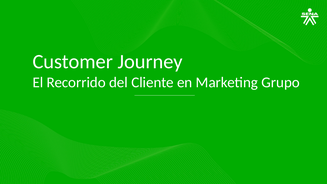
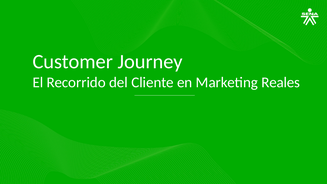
Grupo: Grupo -> Reales
